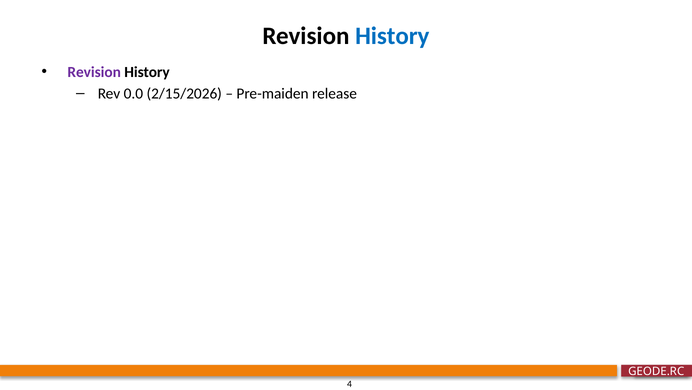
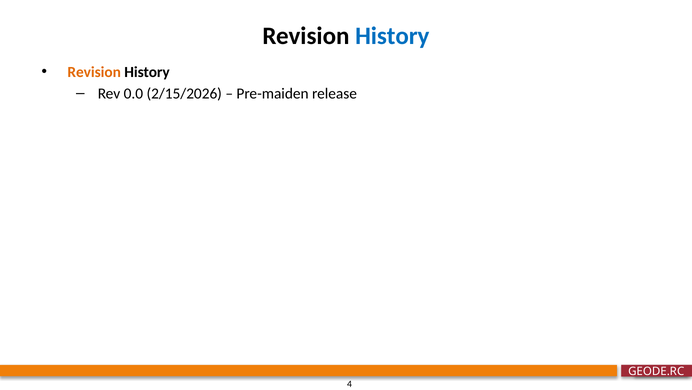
Revision at (94, 72) colour: purple -> orange
